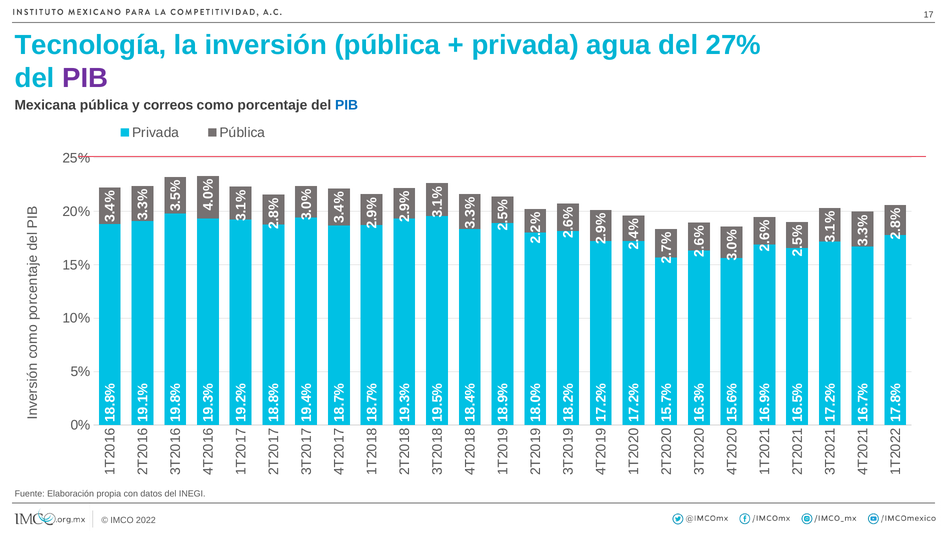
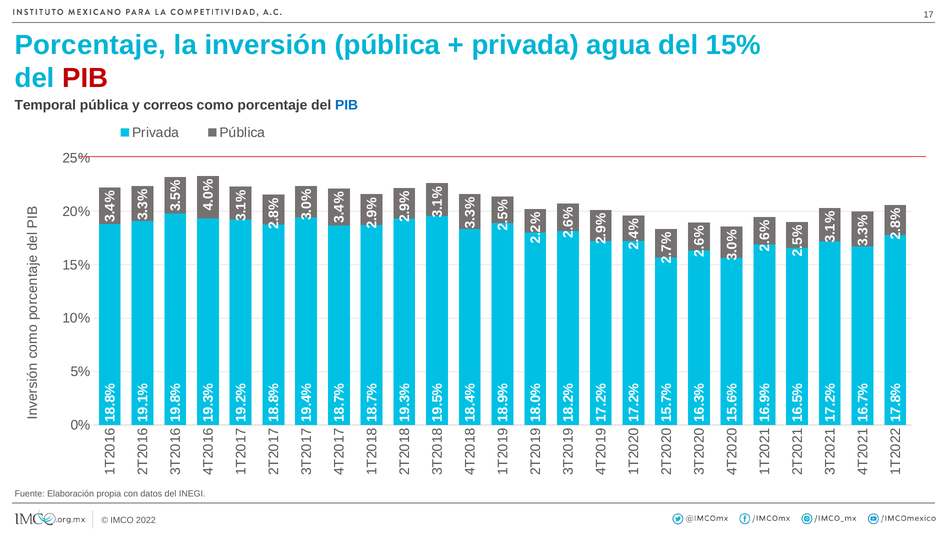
Tecnología at (91, 45): Tecnología -> Porcentaje
del 27%: 27% -> 15%
PIB at (85, 78) colour: purple -> red
Mexicana: Mexicana -> Temporal
